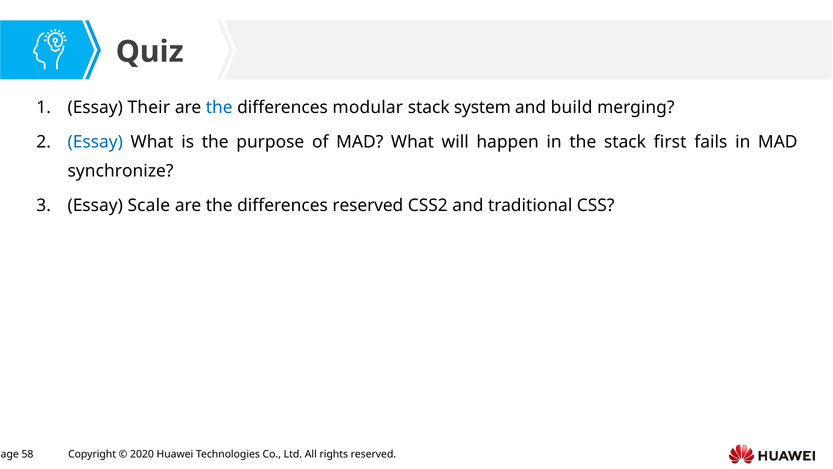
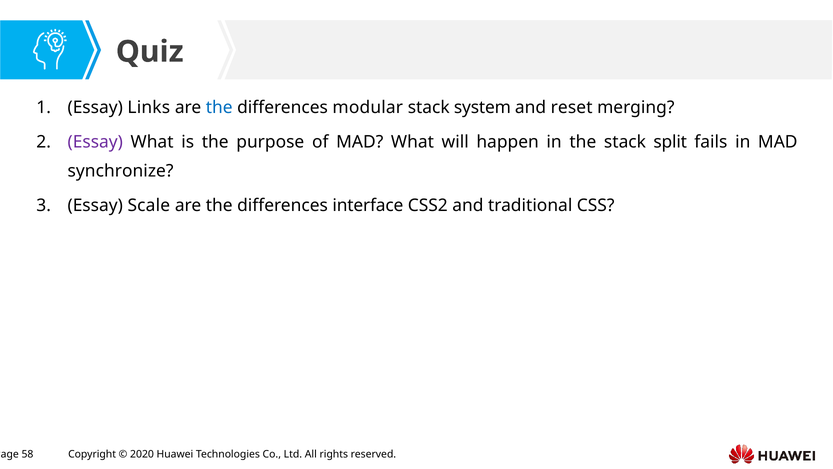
Their: Their -> Links
build: build -> reset
Essay at (95, 142) colour: blue -> purple
first: first -> split
differences reserved: reserved -> interface
